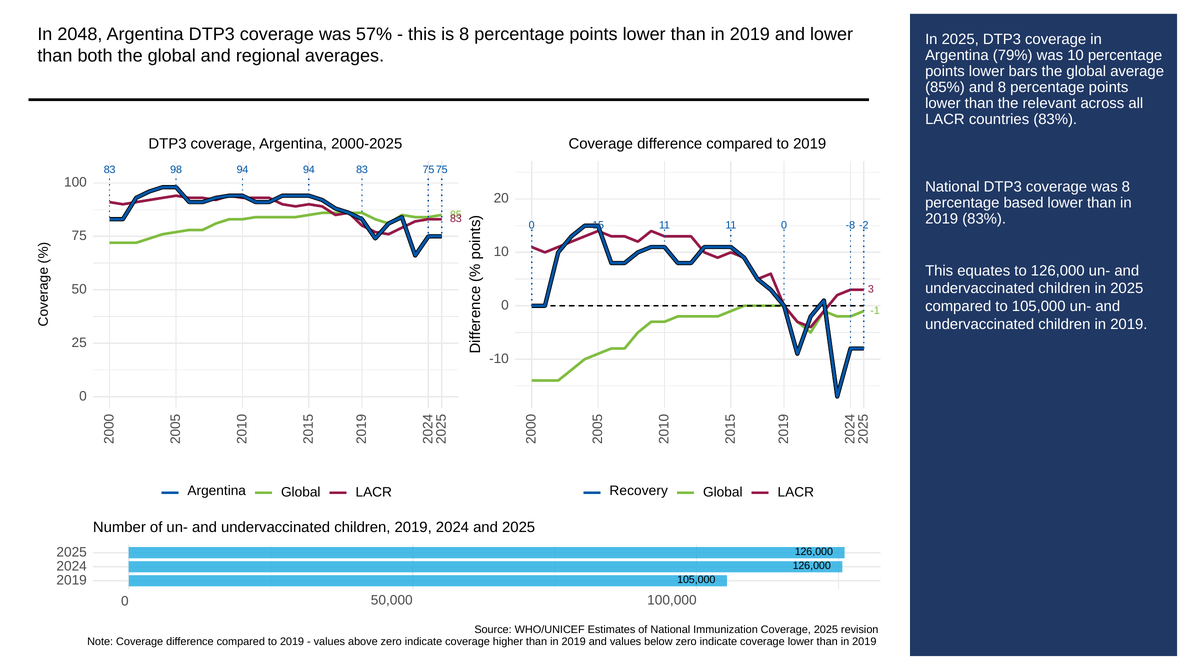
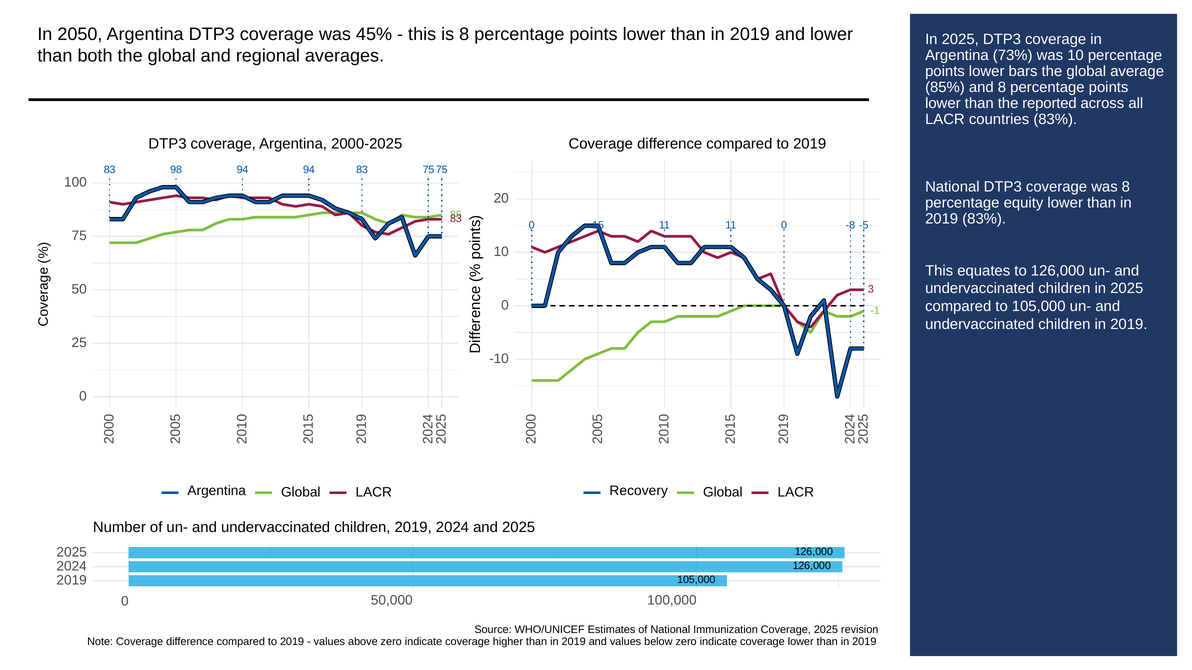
2048: 2048 -> 2050
57%: 57% -> 45%
79%: 79% -> 73%
relevant: relevant -> reported
based: based -> equity
-2: -2 -> -5
